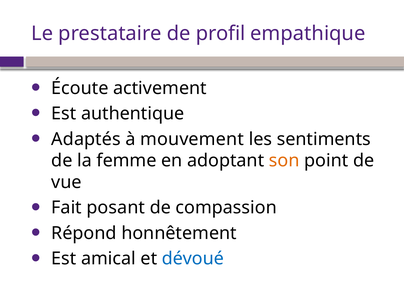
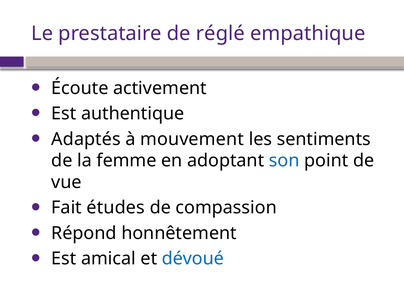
profil: profil -> réglé
son colour: orange -> blue
posant: posant -> études
